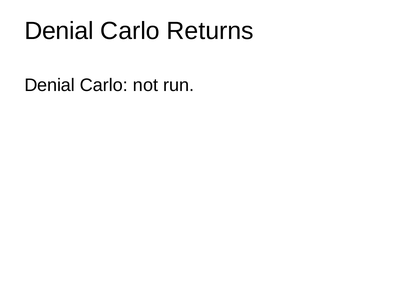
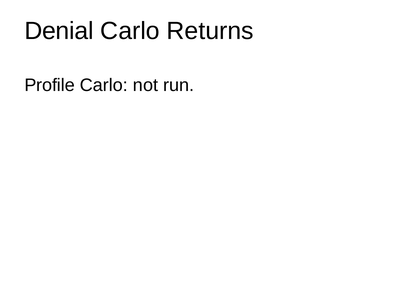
Denial at (50, 85): Denial -> Profile
